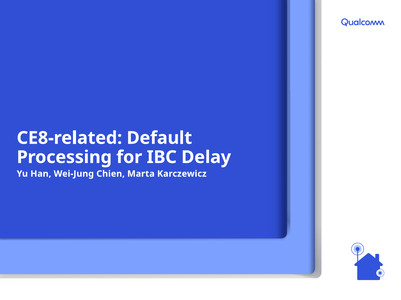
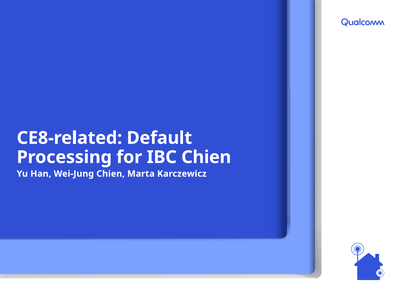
IBC Delay: Delay -> Chien
